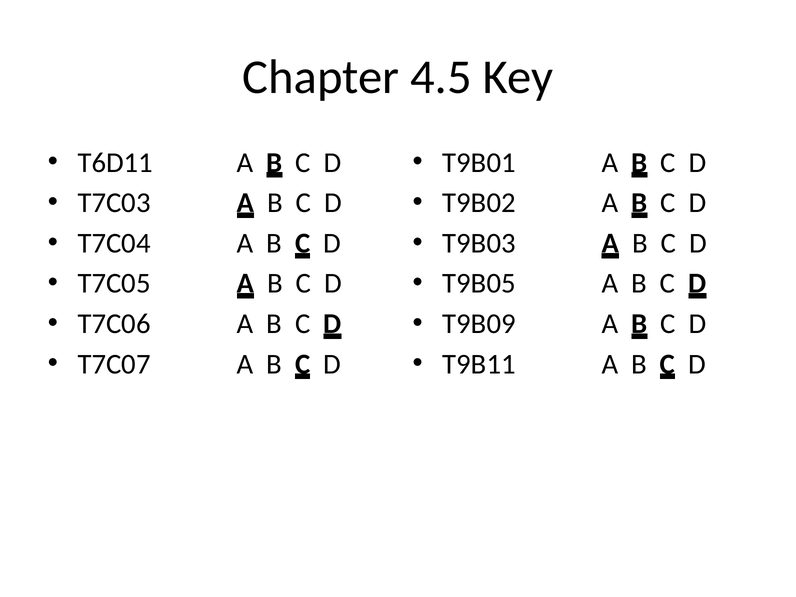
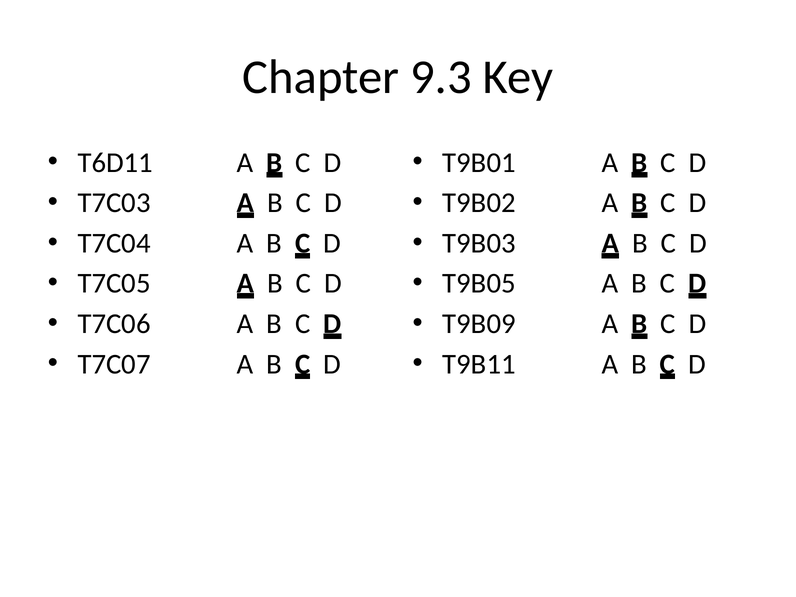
4.5: 4.5 -> 9.3
